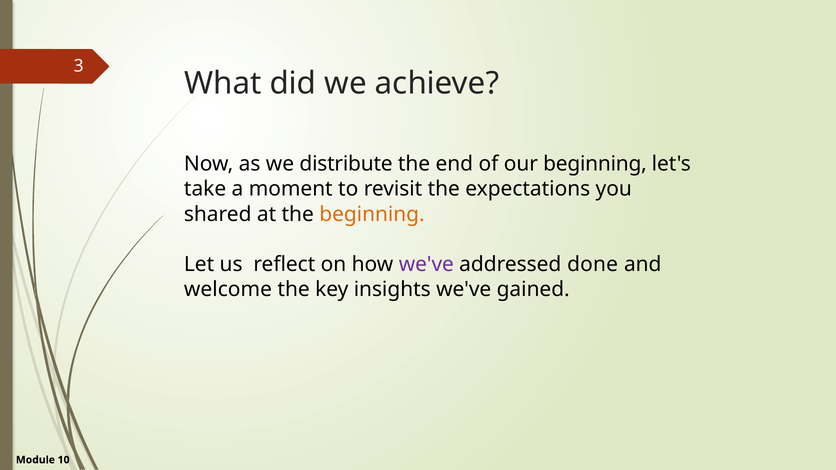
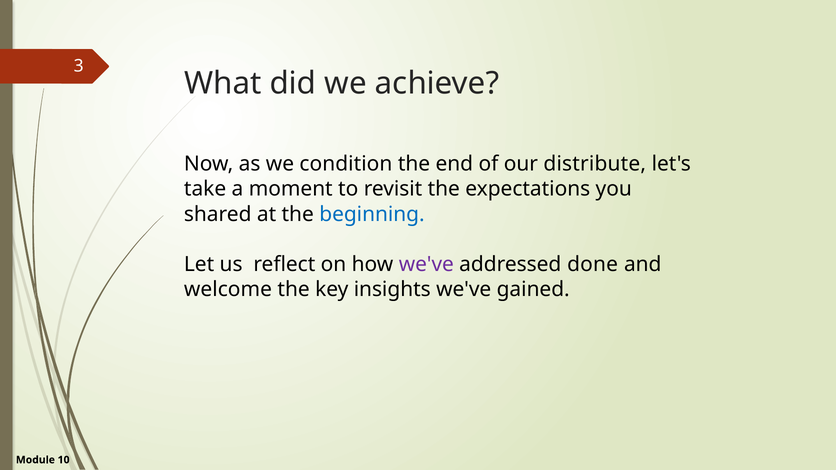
distribute: distribute -> condition
our beginning: beginning -> distribute
beginning at (372, 214) colour: orange -> blue
